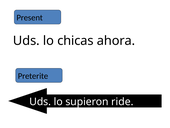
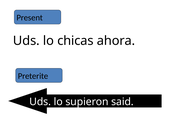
ride: ride -> said
